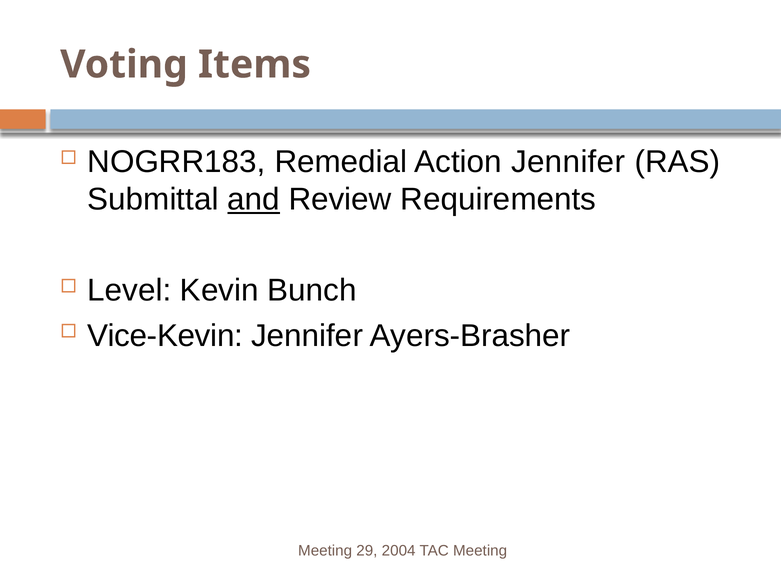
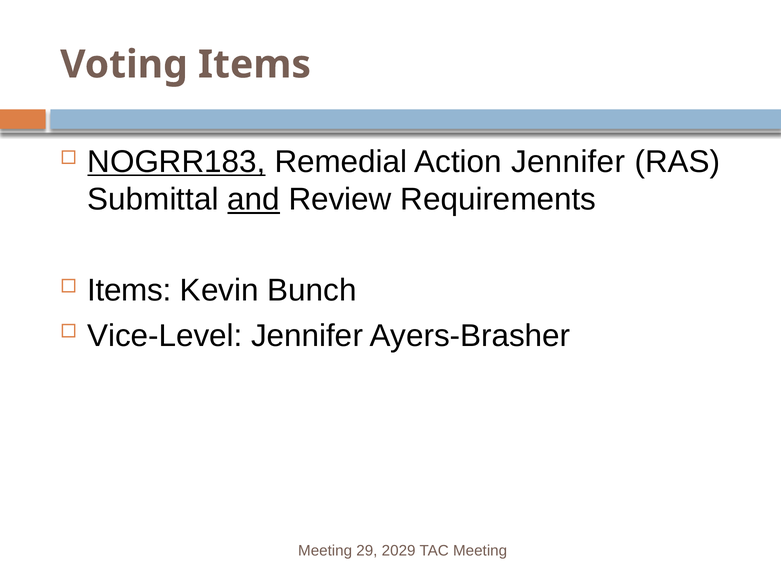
NOGRR183 underline: none -> present
Level at (129, 290): Level -> Items
Vice-Kevin: Vice-Kevin -> Vice-Level
2004: 2004 -> 2029
